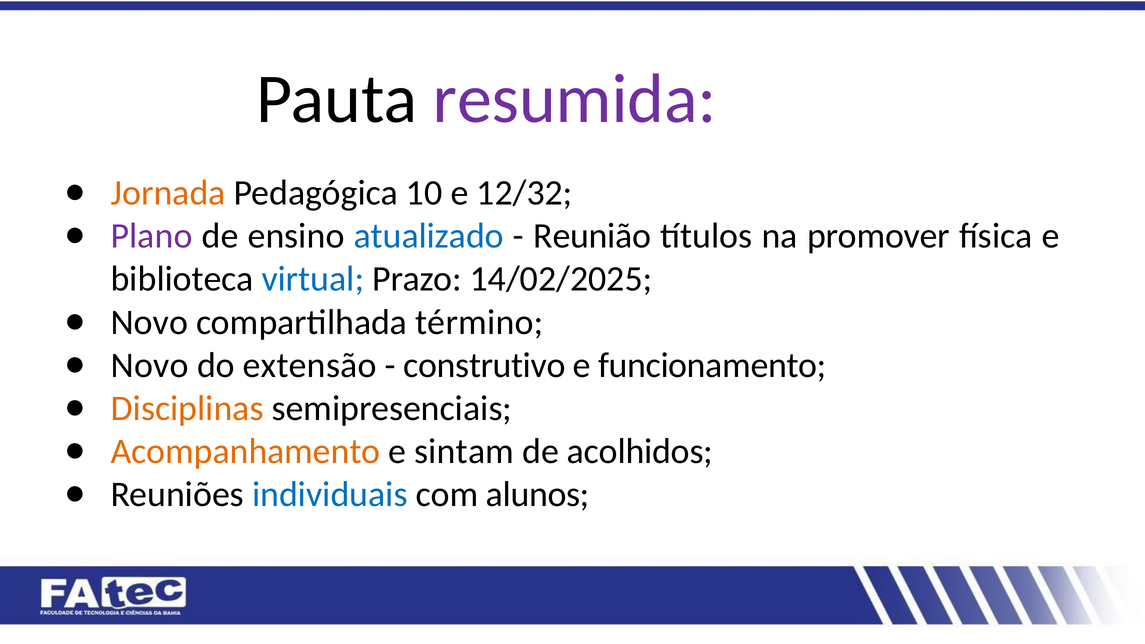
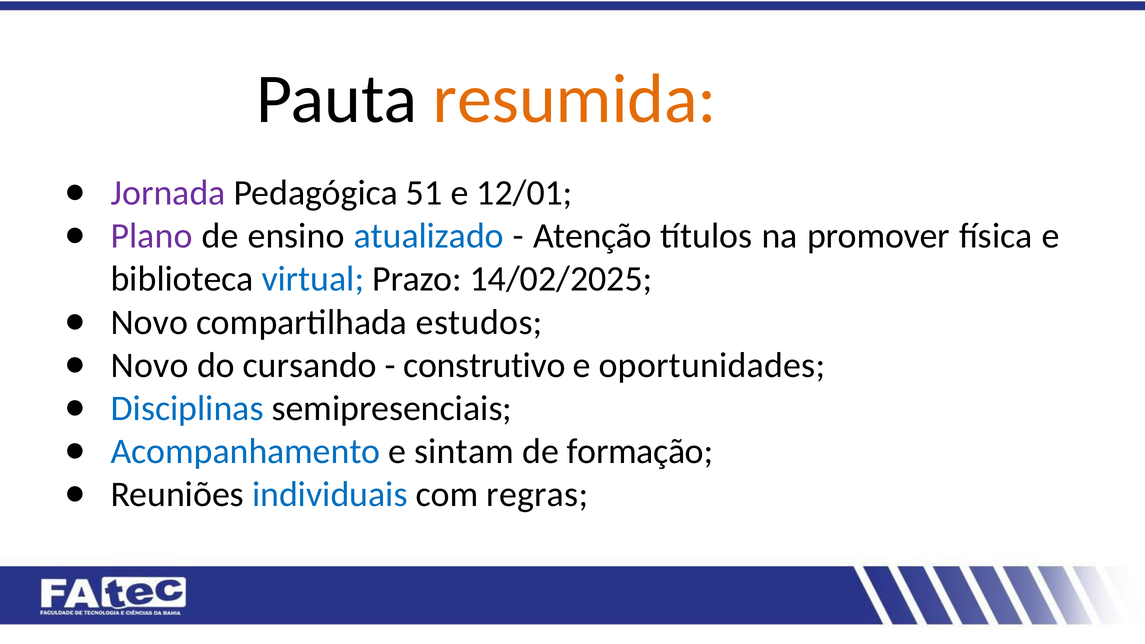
resumida colour: purple -> orange
Jornada colour: orange -> purple
10: 10 -> 51
12/32: 12/32 -> 12/01
Reunião: Reunião -> Atenção
término: término -> estudos
extensão: extensão -> cursando
funcionamento: funcionamento -> oportunidades
Disciplinas colour: orange -> blue
Acompanhamento colour: orange -> blue
acolhidos: acolhidos -> formação
alunos: alunos -> regras
